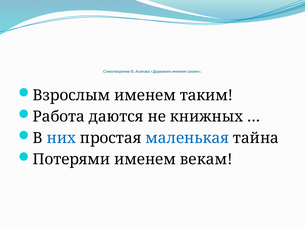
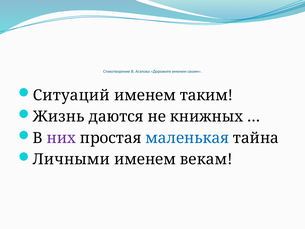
Взрослым: Взрослым -> Ситуаций
Работа: Работа -> Жизнь
них colour: blue -> purple
Потерями: Потерями -> Личными
